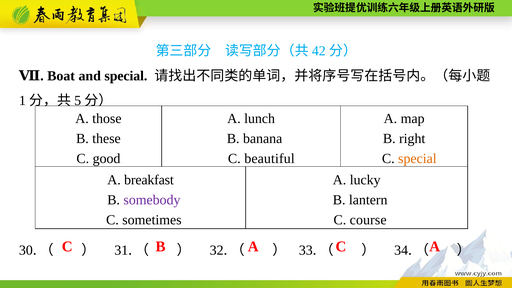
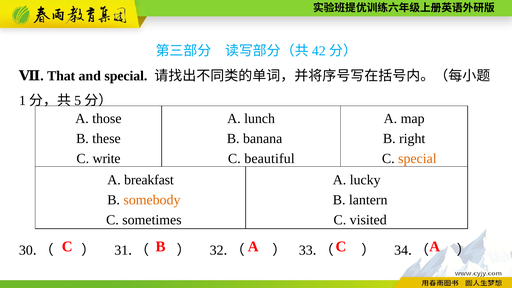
Boat: Boat -> That
good: good -> write
somebody colour: purple -> orange
course: course -> visited
